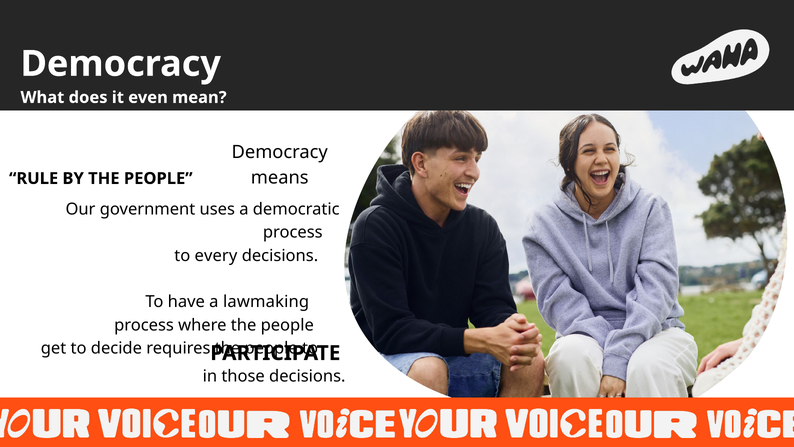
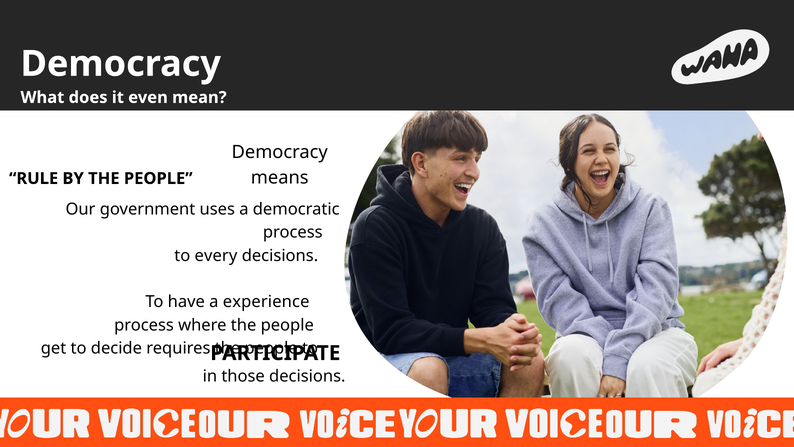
lawmaking: lawmaking -> experience
